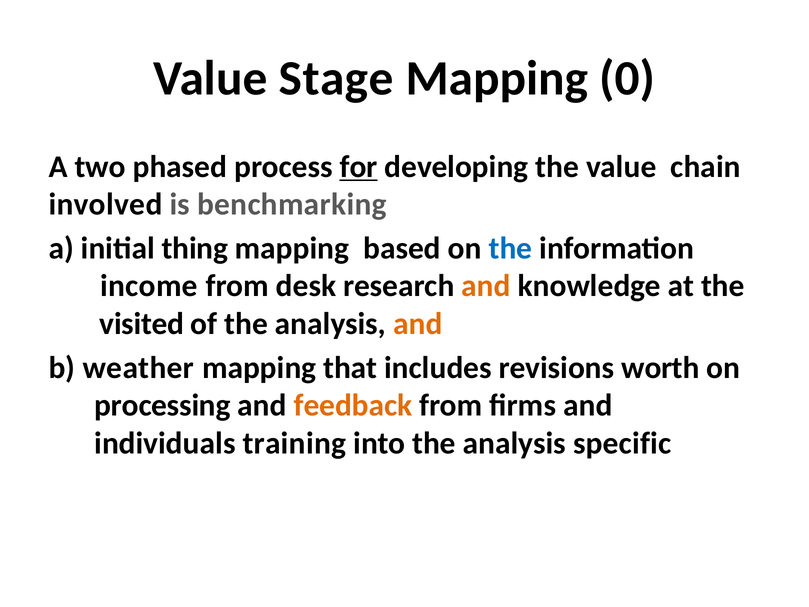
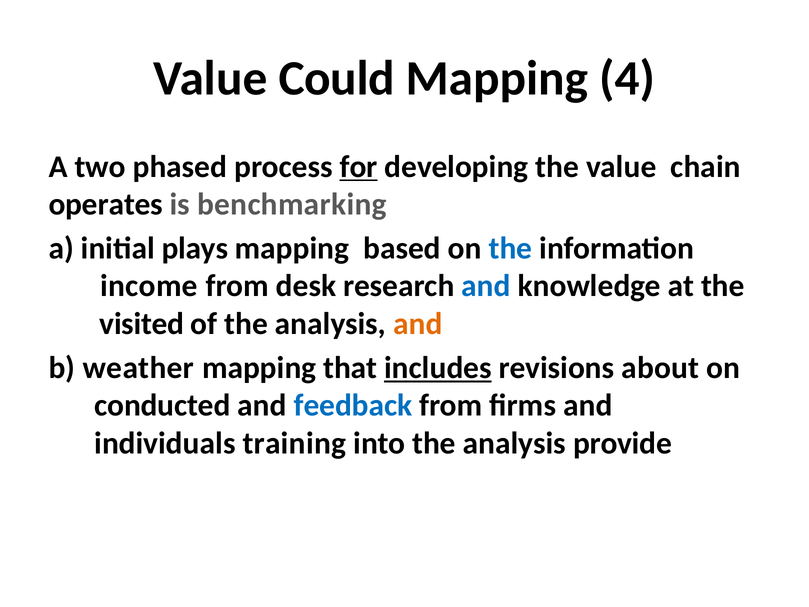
Stage: Stage -> Could
0: 0 -> 4
involved: involved -> operates
thing: thing -> plays
and at (486, 286) colour: orange -> blue
includes underline: none -> present
worth: worth -> about
processing: processing -> conducted
feedback colour: orange -> blue
specific: specific -> provide
